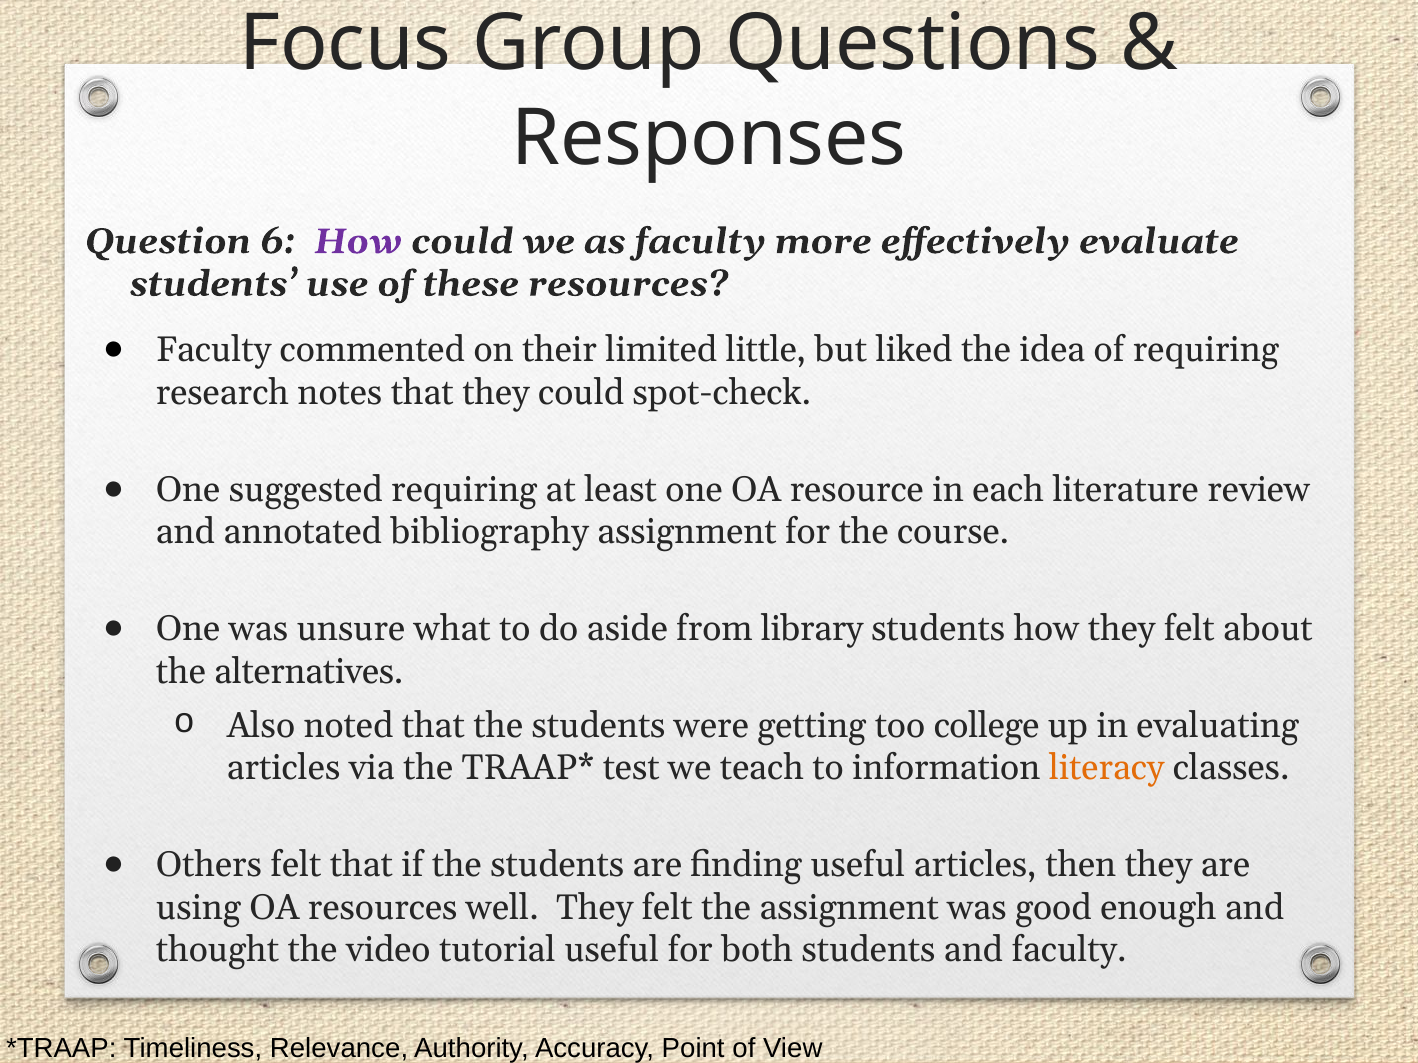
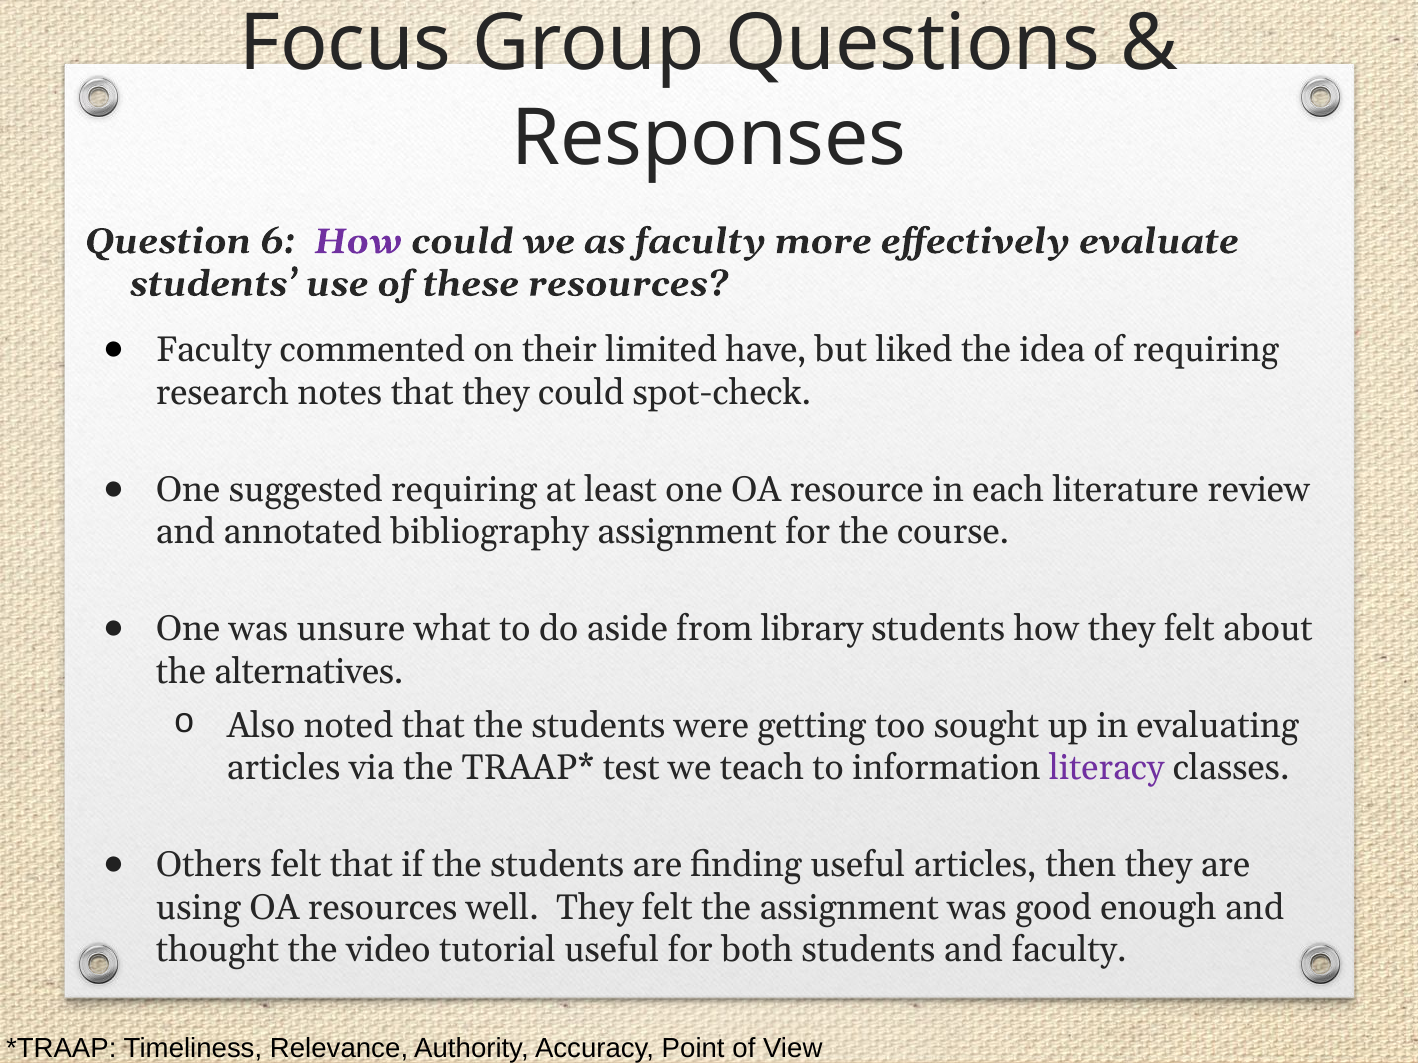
little: little -> have
college: college -> sought
literacy colour: orange -> purple
